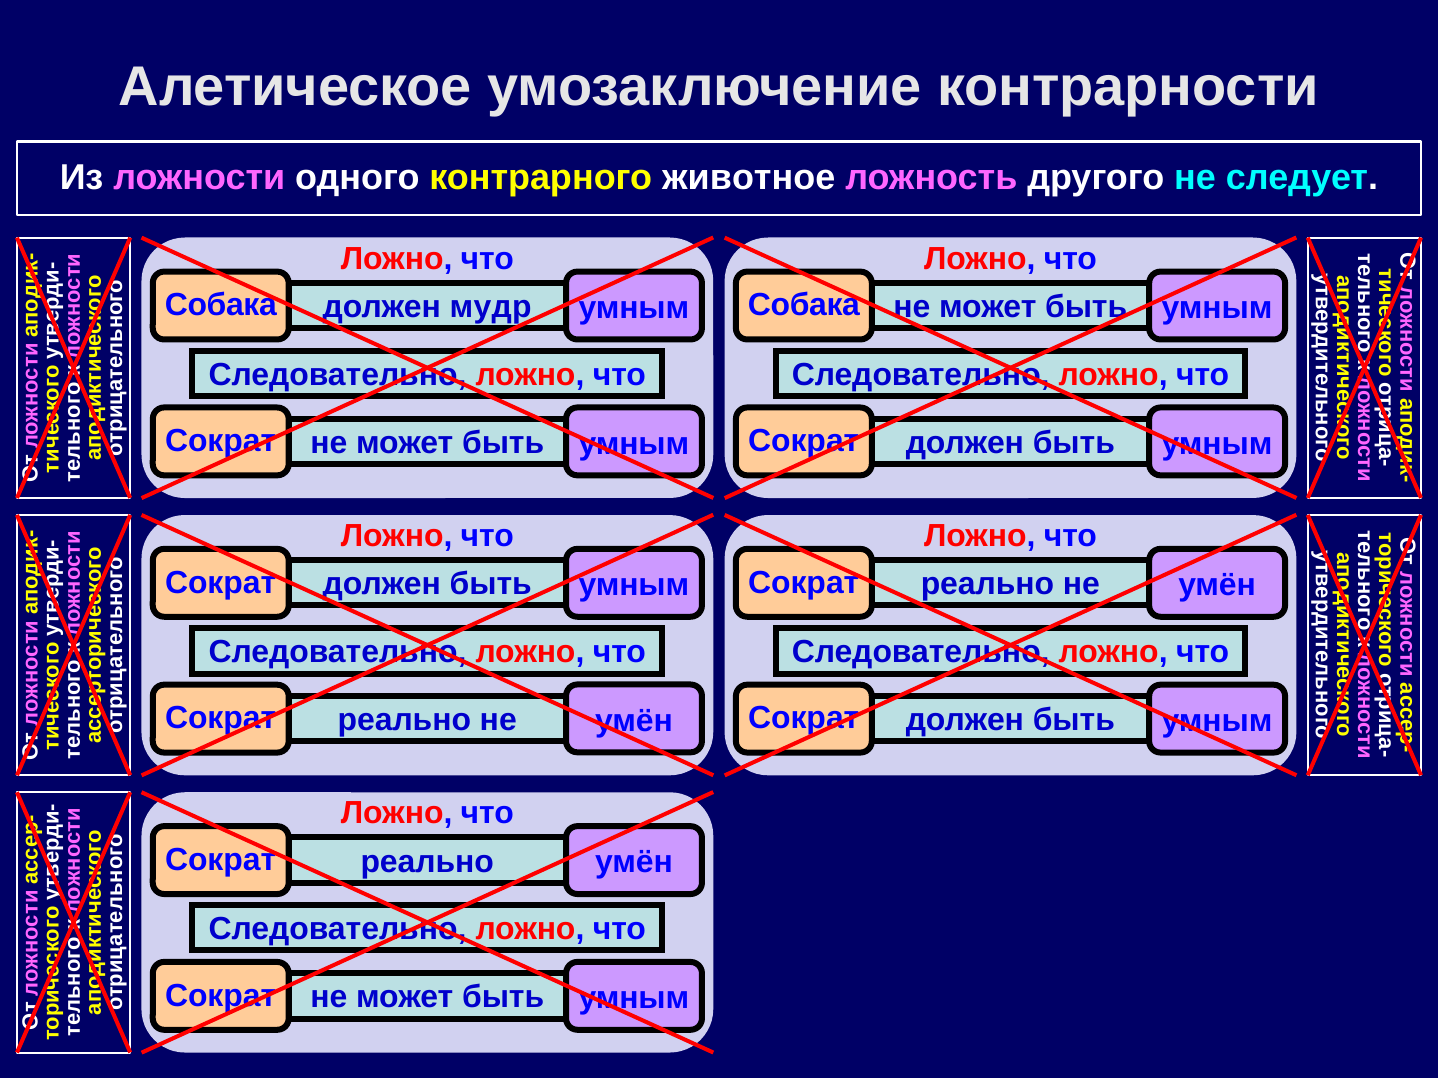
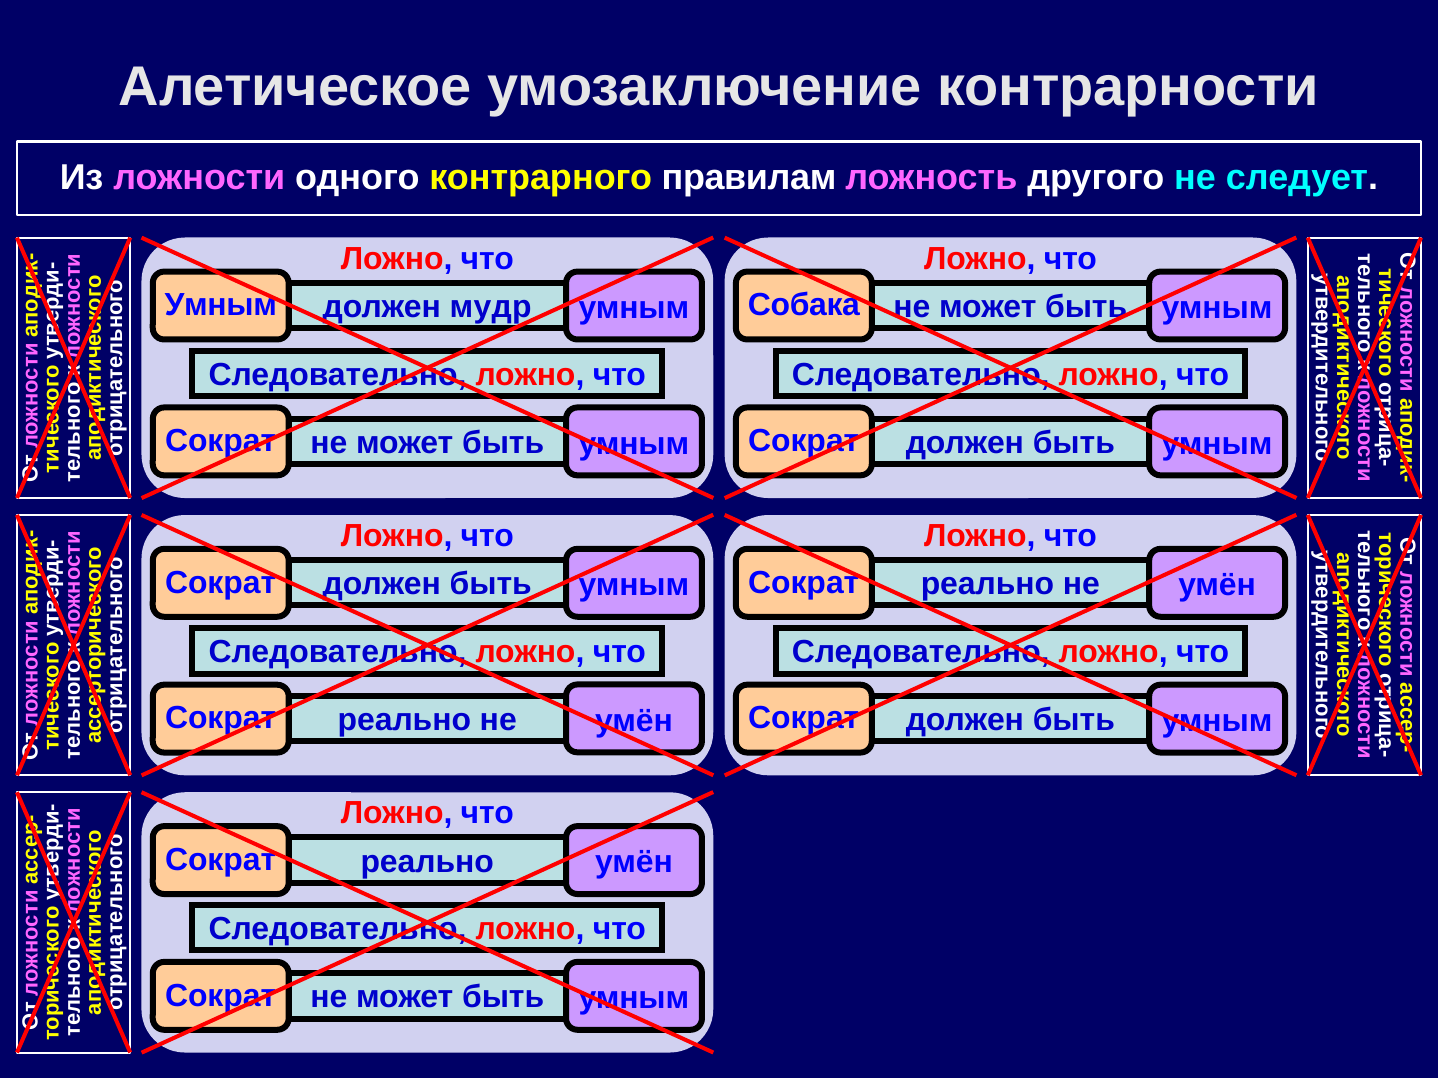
животное: животное -> правилам
Собака at (221, 305): Собака -> Умным
